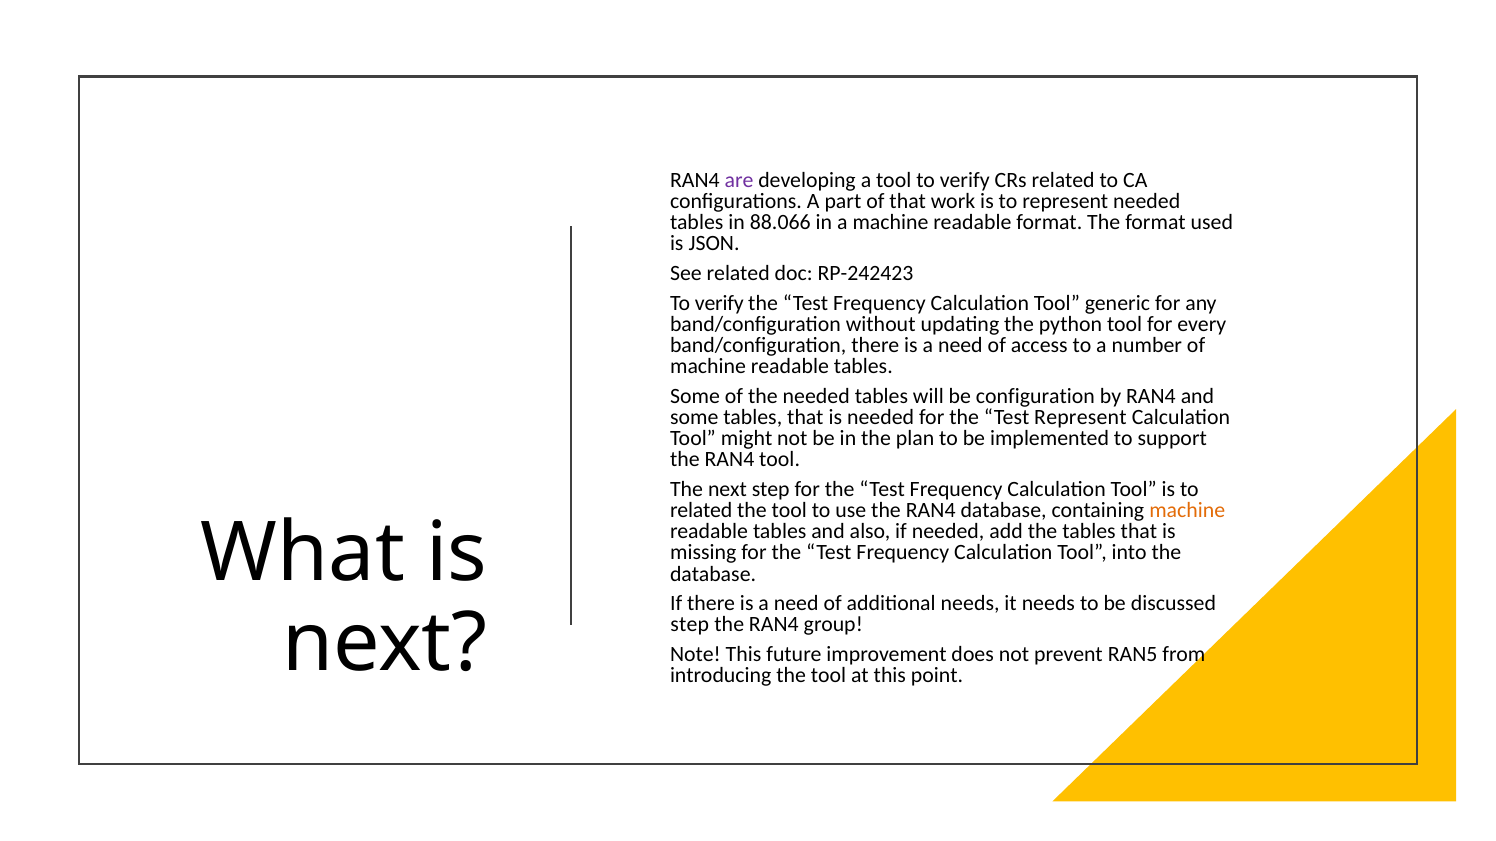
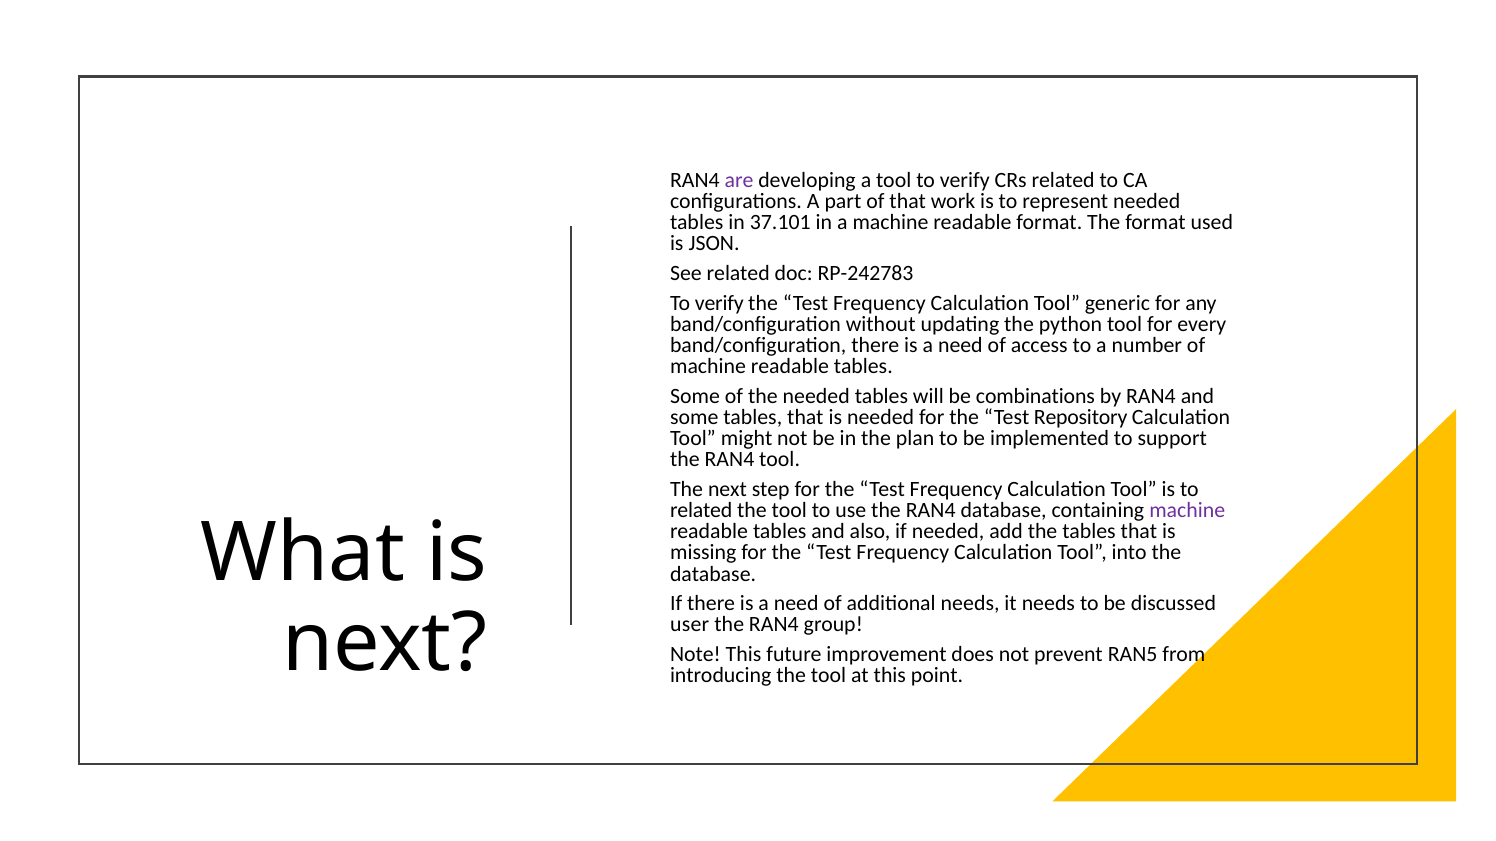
88.066: 88.066 -> 37.101
RP-242423: RP-242423 -> RP-242783
configuration: configuration -> combinations
Test Represent: Represent -> Repository
machine at (1187, 511) colour: orange -> purple
step at (690, 625): step -> user
